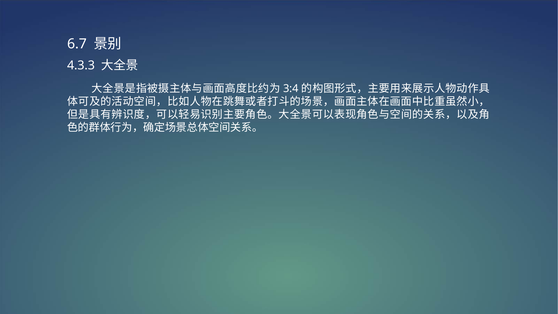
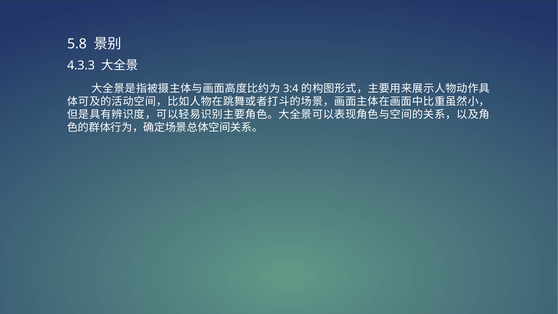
6.7: 6.7 -> 5.8
